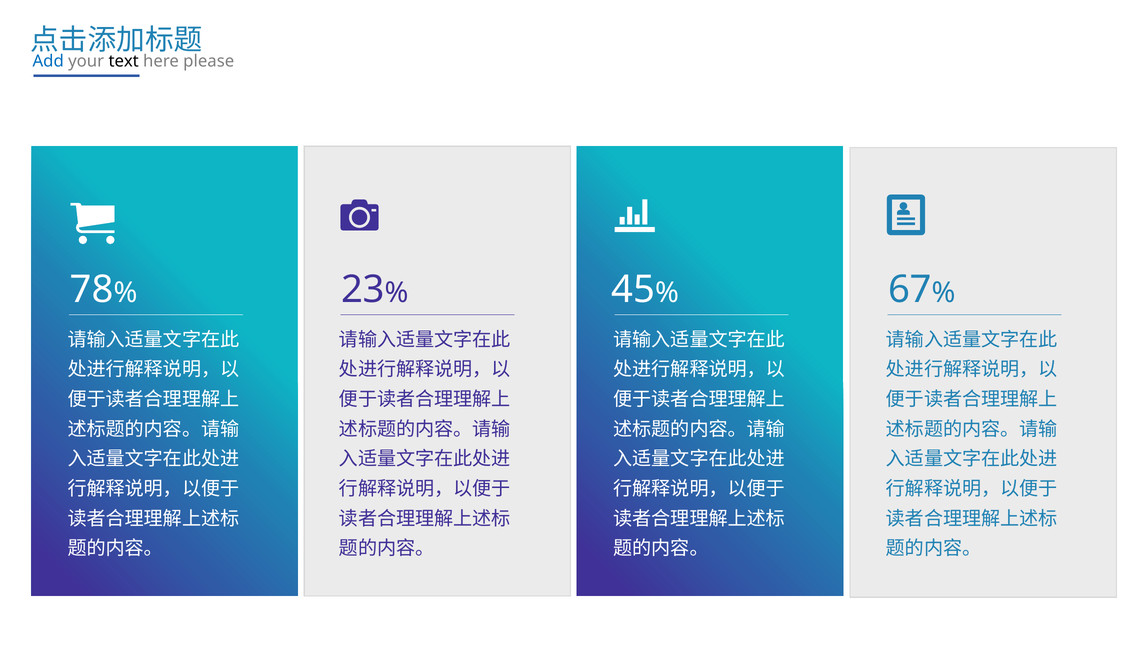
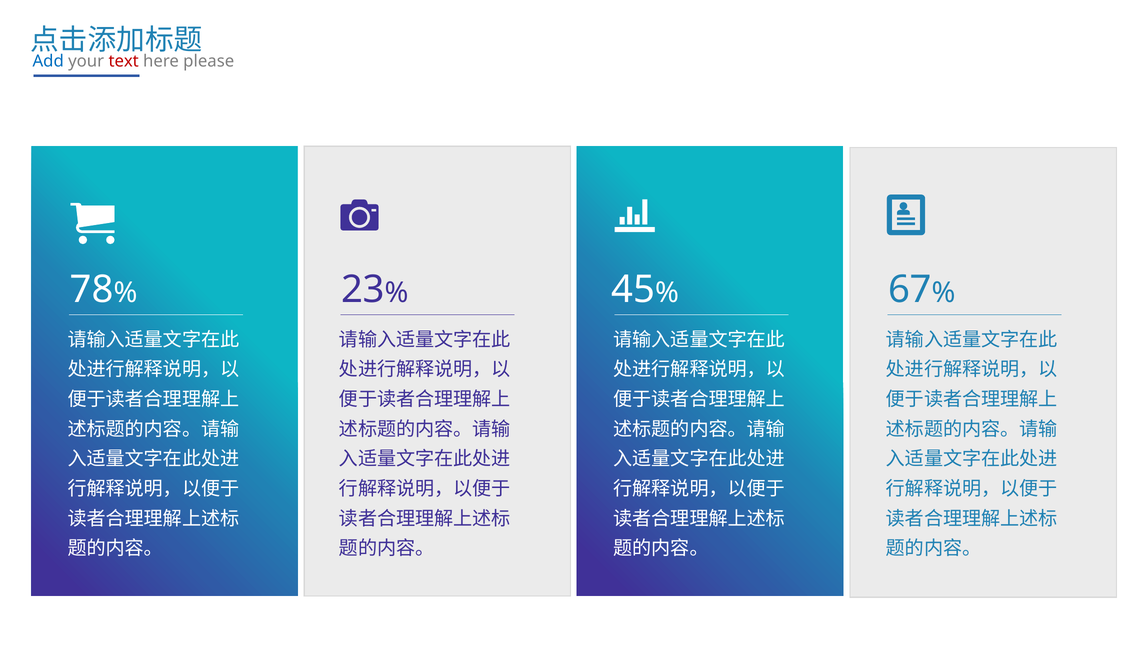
text colour: black -> red
